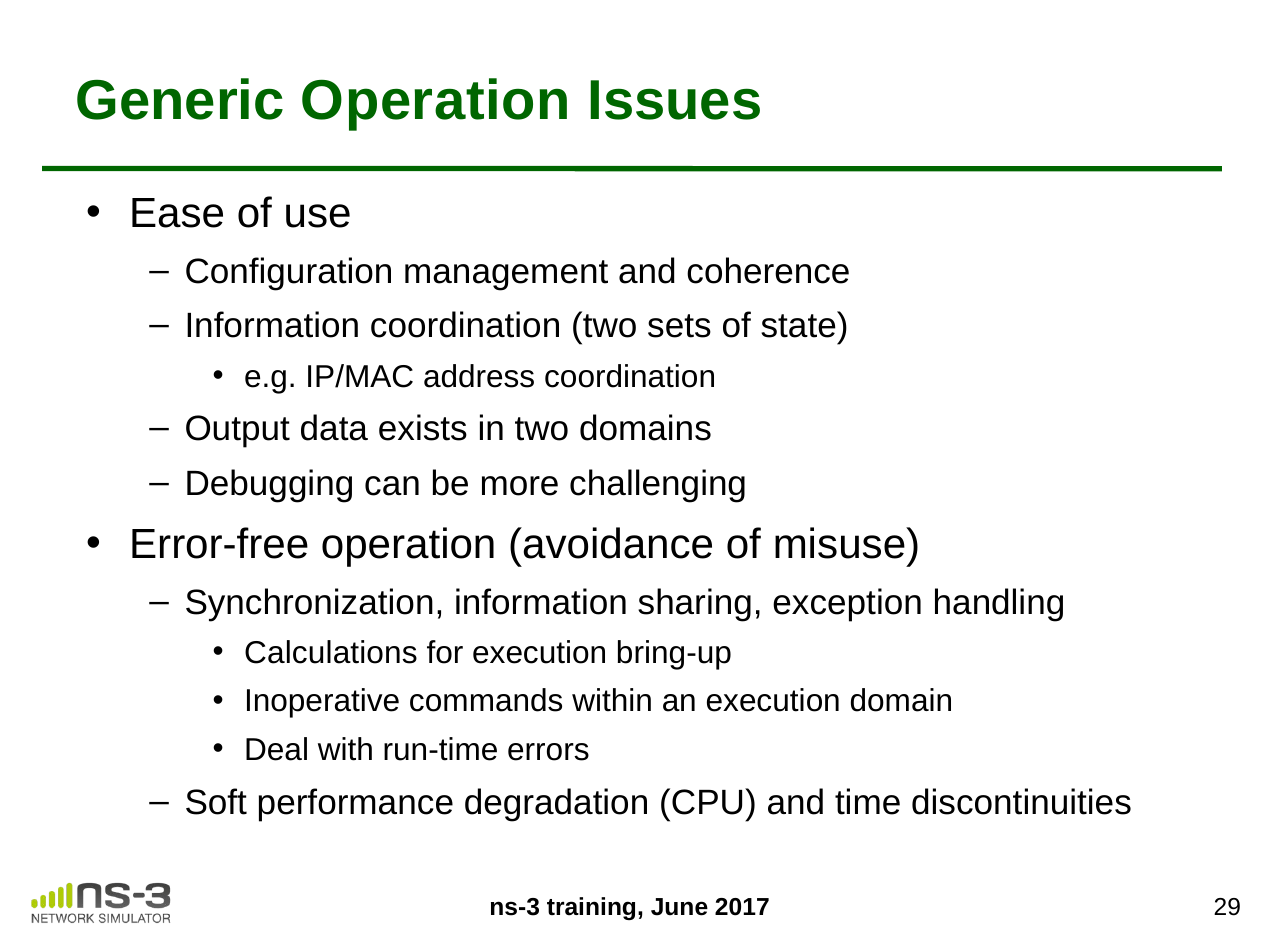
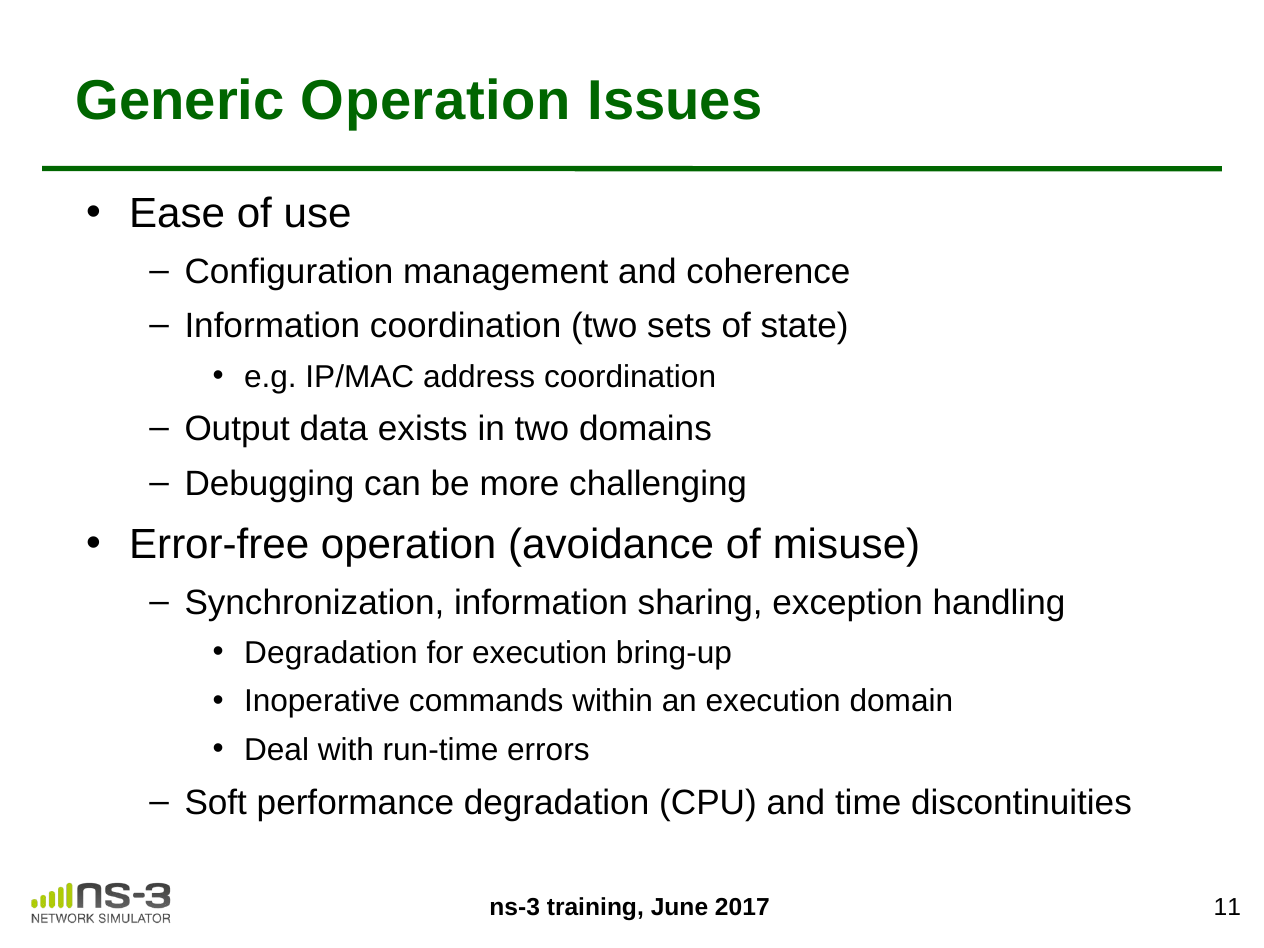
Calculations at (331, 653): Calculations -> Degradation
29: 29 -> 11
